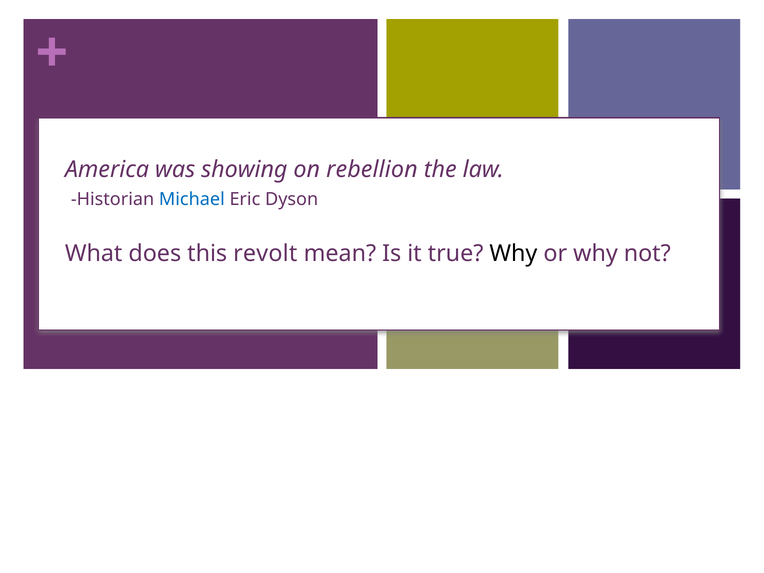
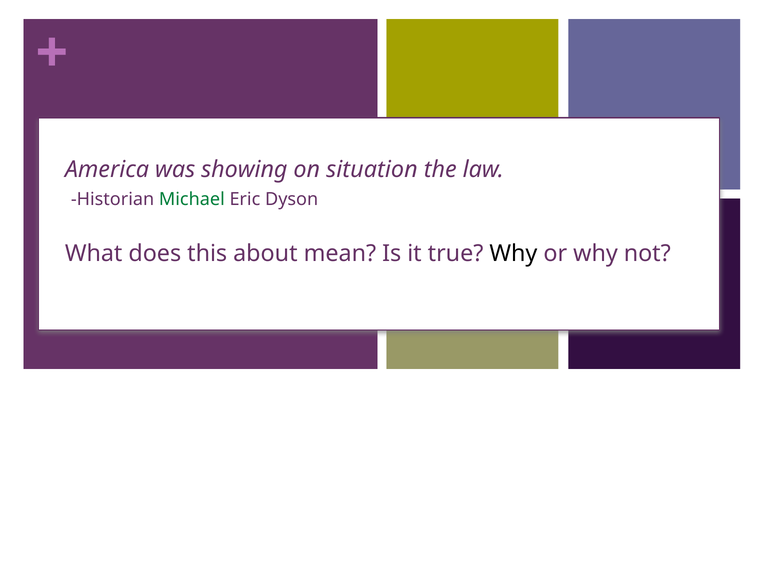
rebellion: rebellion -> situation
Michael colour: blue -> green
revolt: revolt -> about
